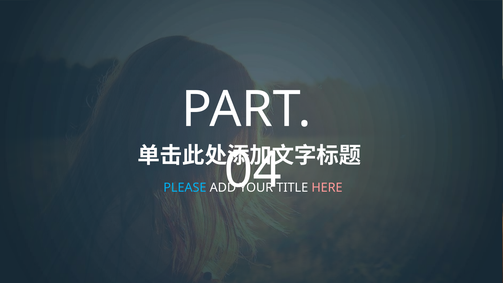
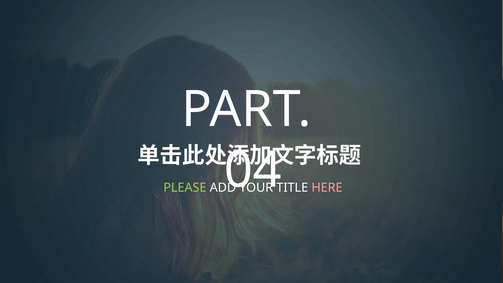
PLEASE colour: light blue -> light green
